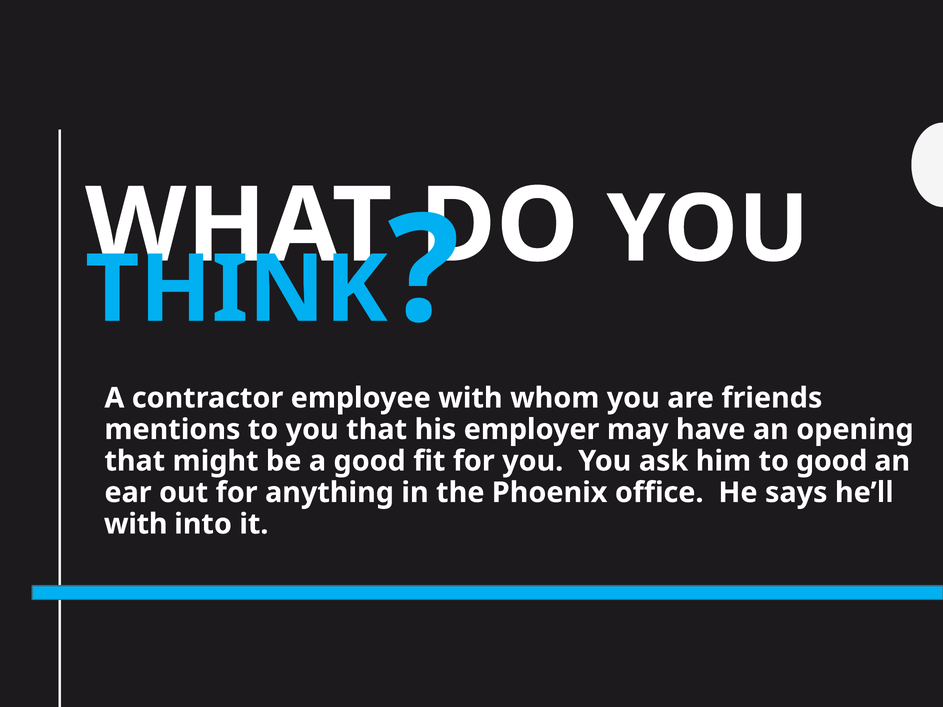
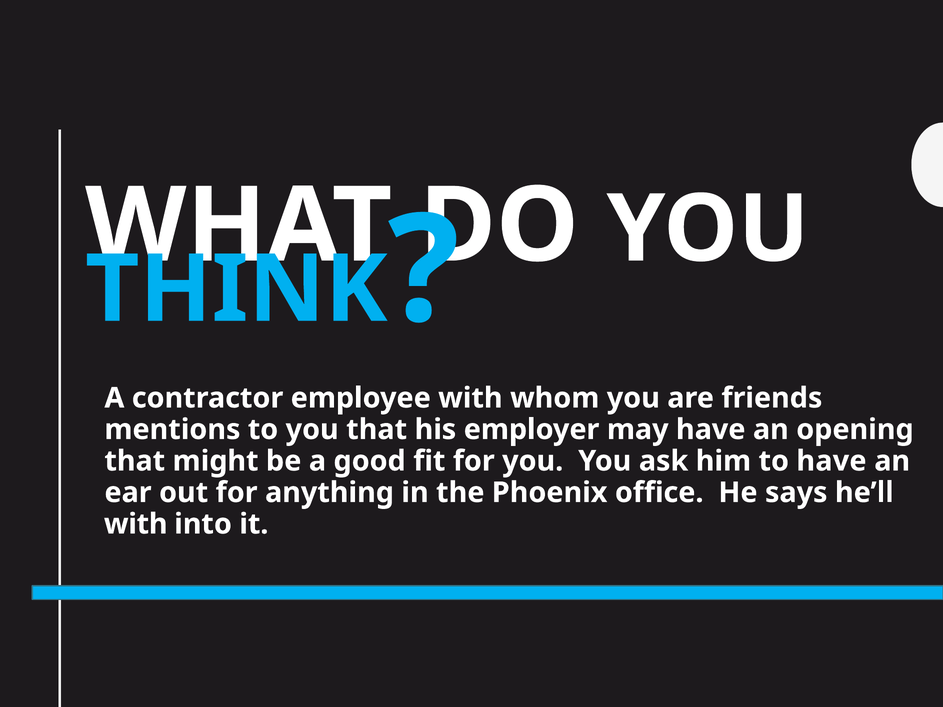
to good: good -> have
